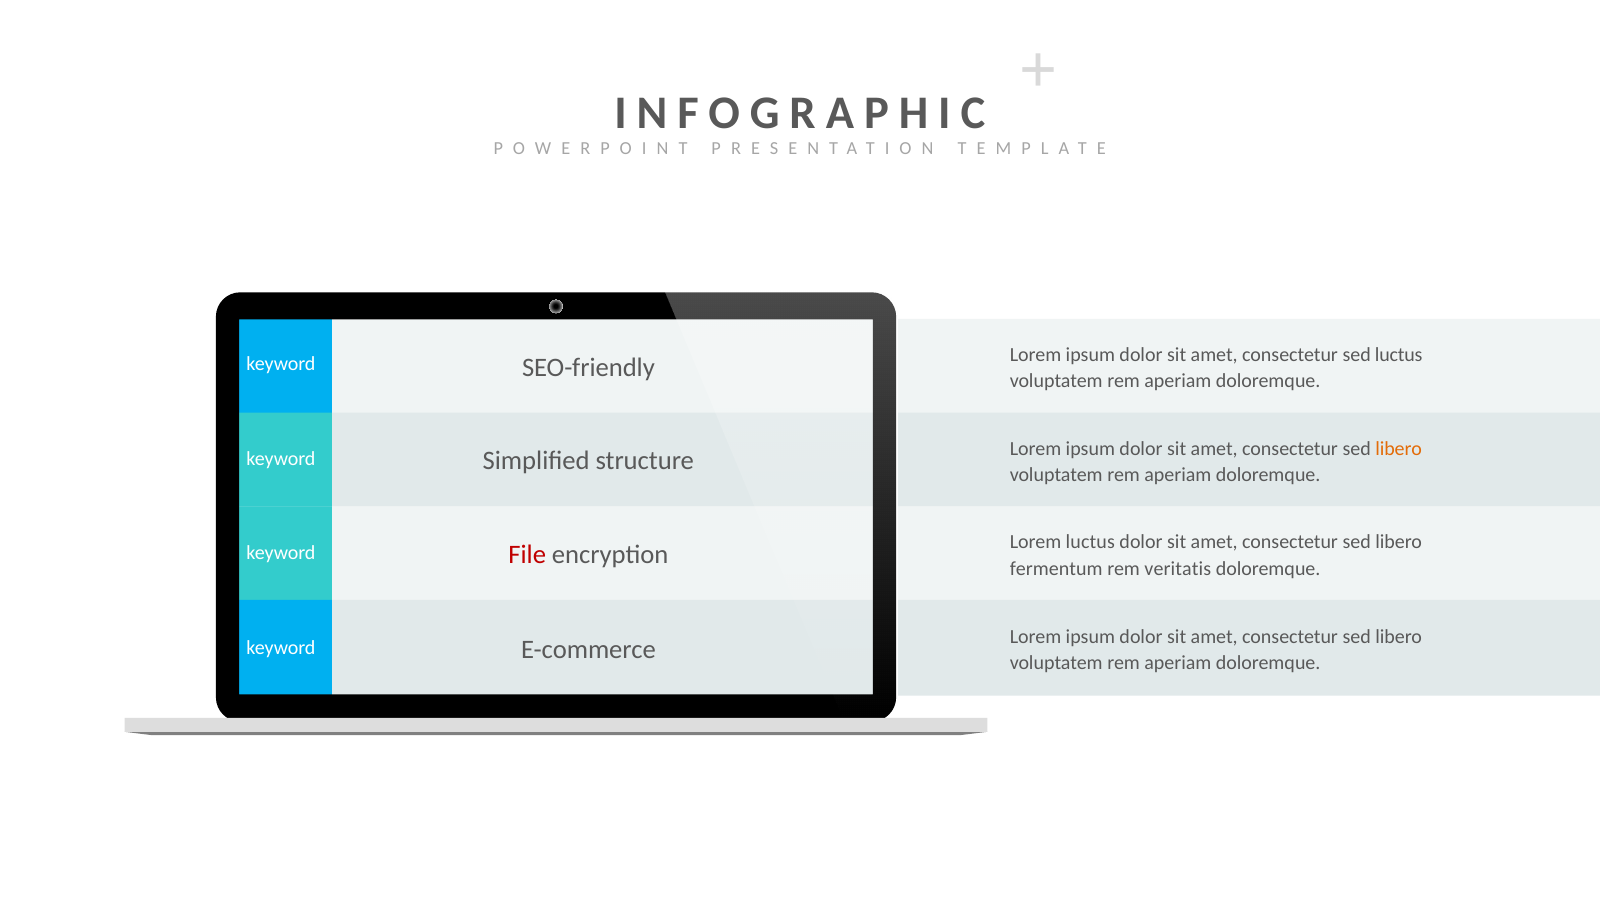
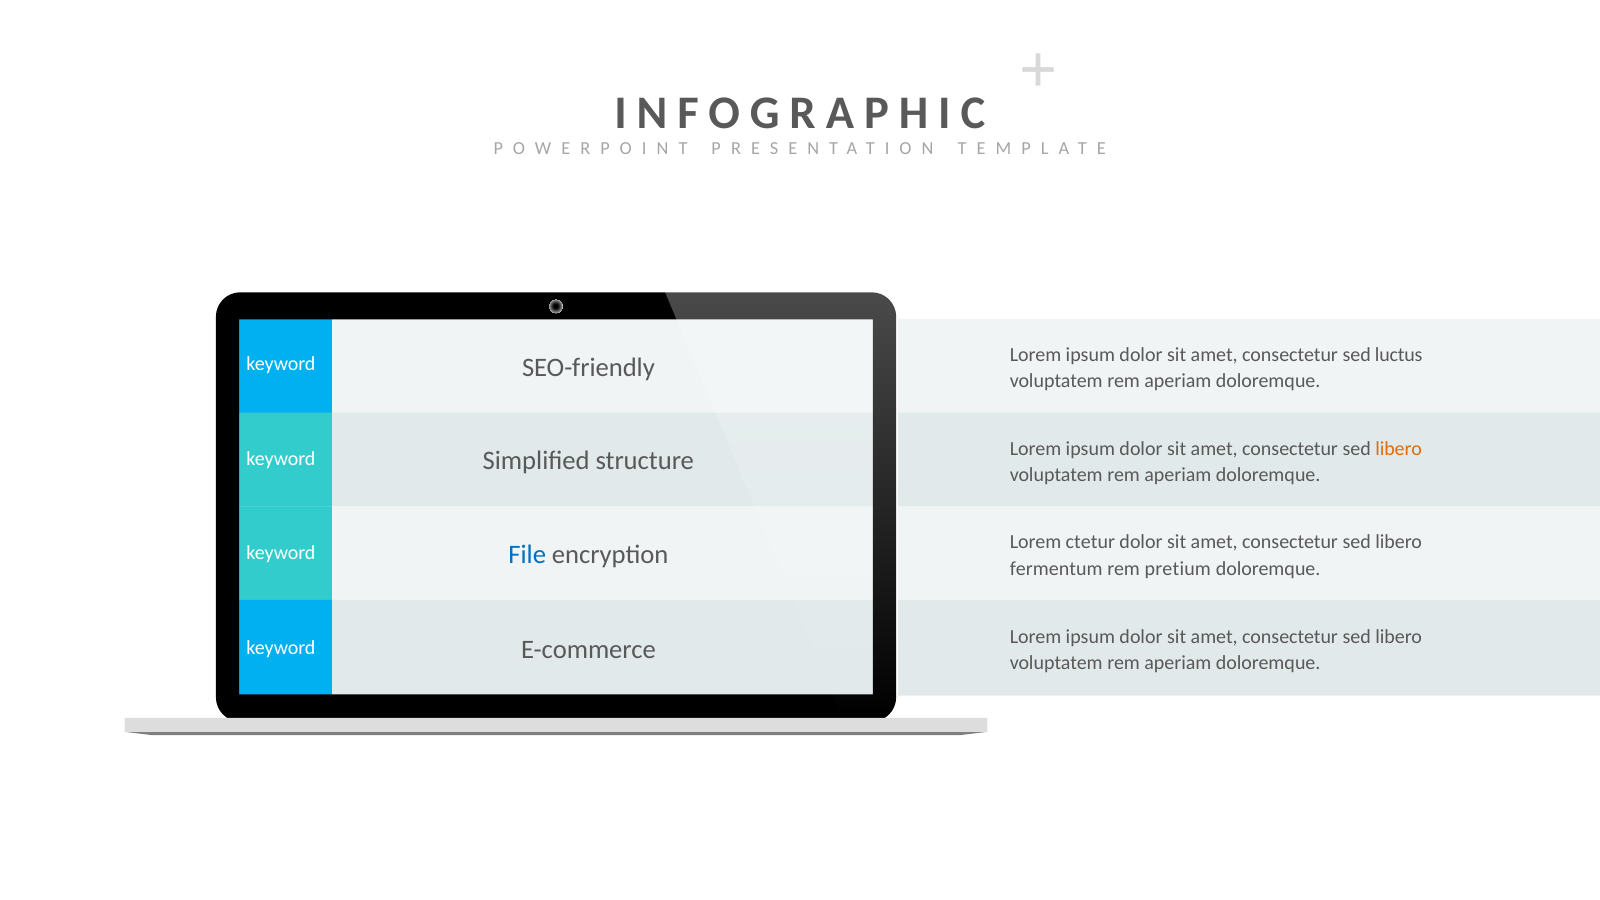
Lorem luctus: luctus -> ctetur
File colour: red -> blue
veritatis: veritatis -> pretium
